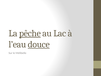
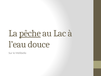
douce underline: present -> none
